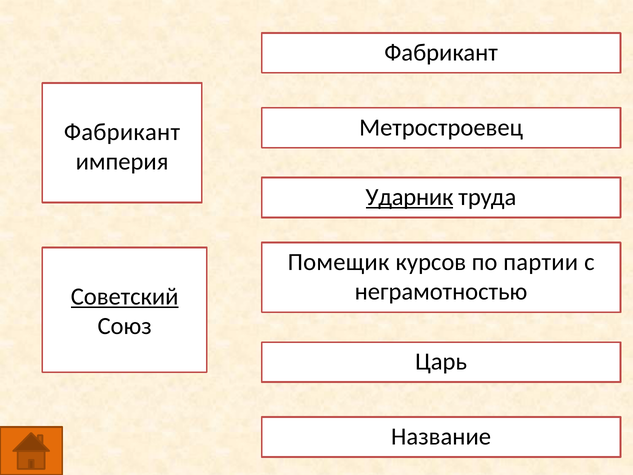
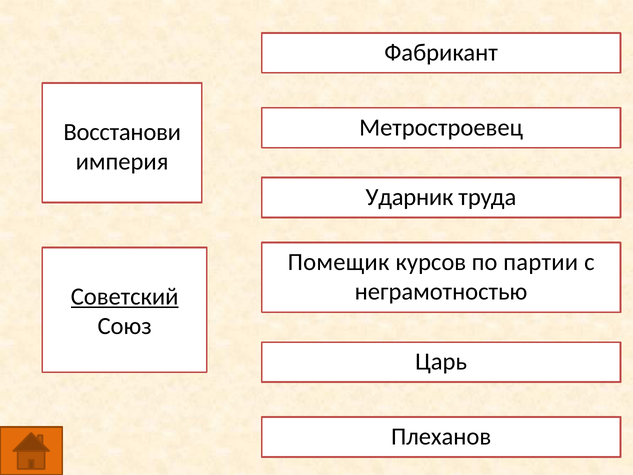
Фабрикант at (122, 132): Фабрикант -> Восстанови
Ударник underline: present -> none
Название: Название -> Плеханов
